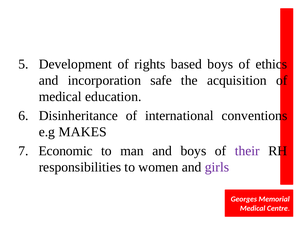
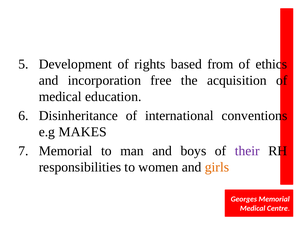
based boys: boys -> from
safe: safe -> free
Economic at (66, 151): Economic -> Memorial
girls colour: purple -> orange
